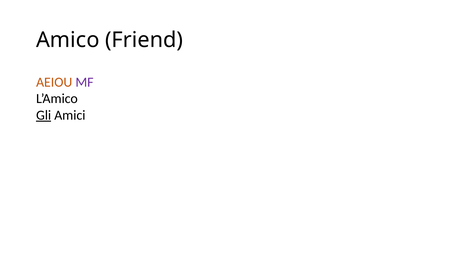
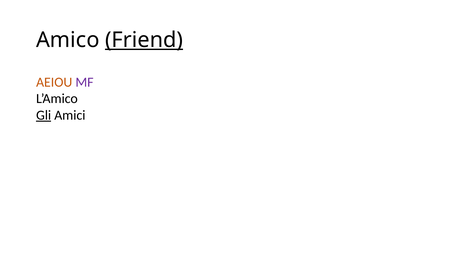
Friend underline: none -> present
